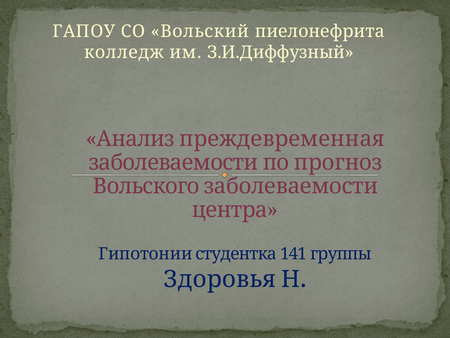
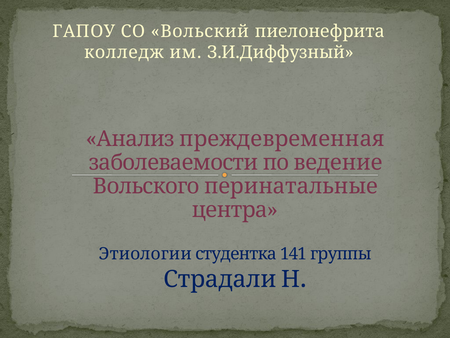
прогноз: прогноз -> ведение
Вольского заболеваемости: заболеваемости -> перинатальные
Гипотонии: Гипотонии -> Этиологии
Здоровья: Здоровья -> Страдали
